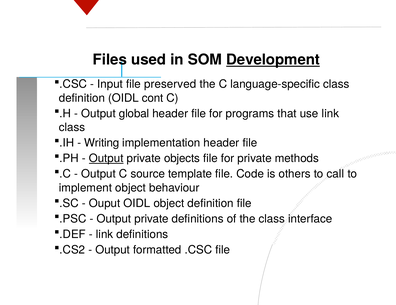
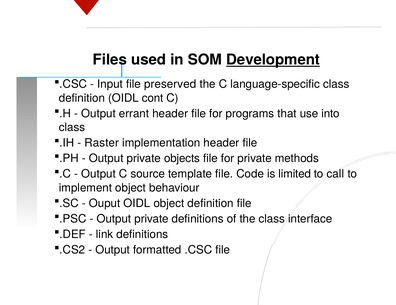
global: global -> errant
use link: link -> into
Writing: Writing -> Raster
Output at (106, 158) underline: present -> none
others: others -> limited
